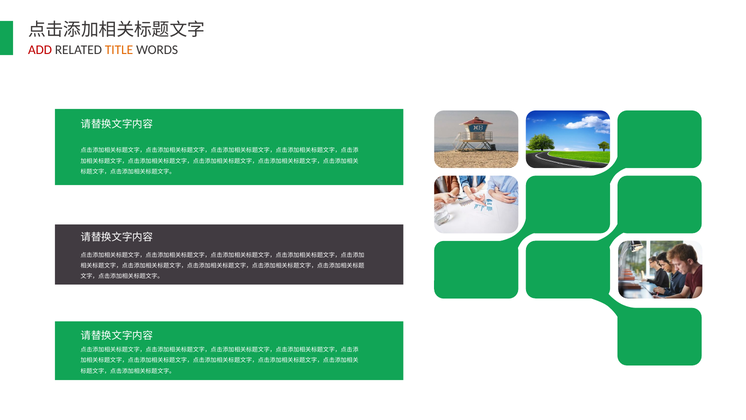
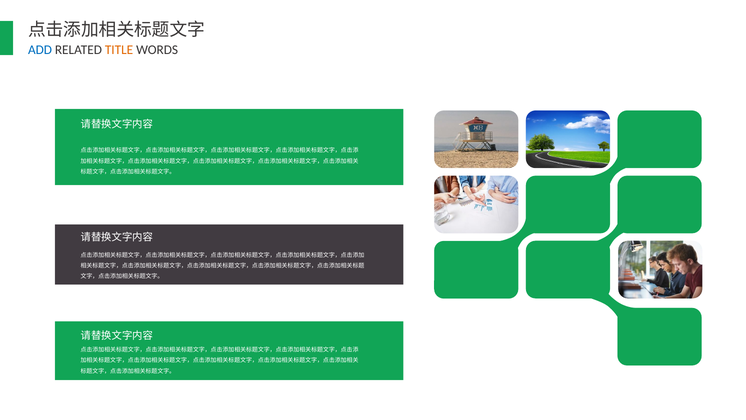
ADD colour: red -> blue
